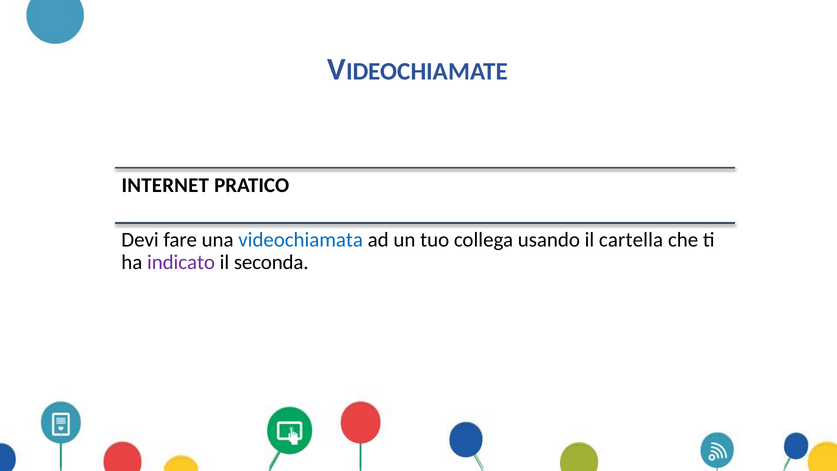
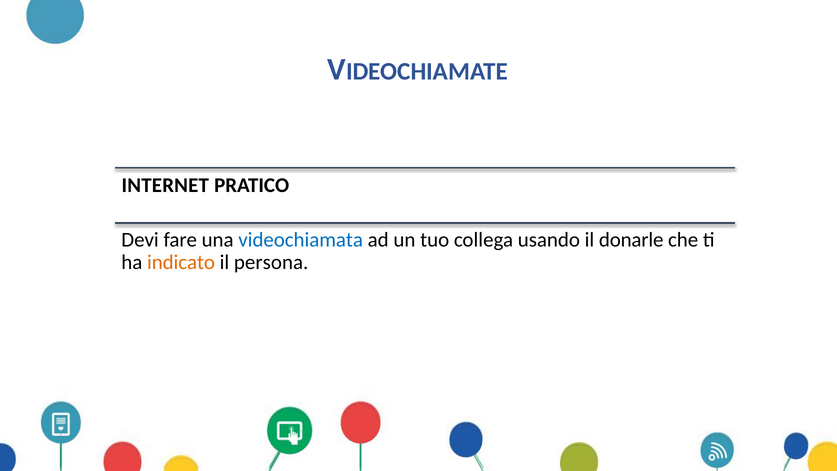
cartella: cartella -> donarle
indicato colour: purple -> orange
seconda: seconda -> persona
